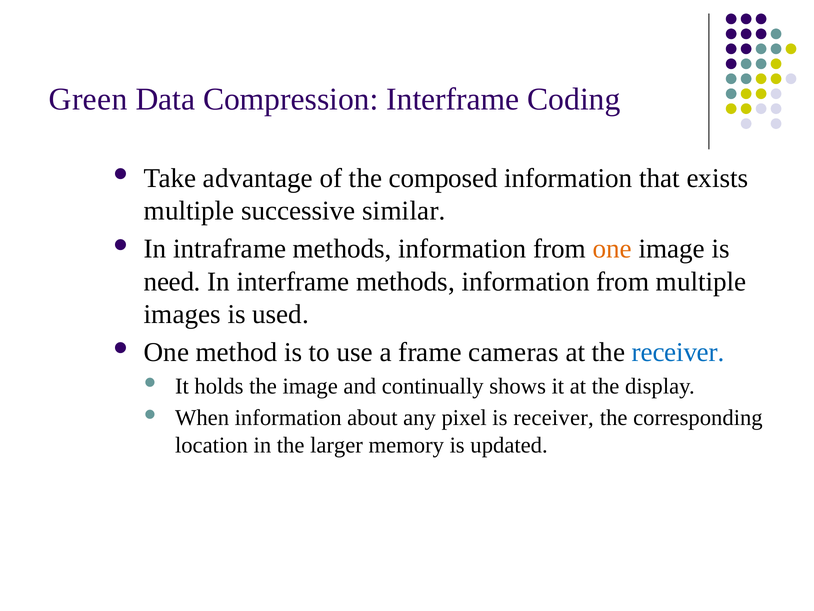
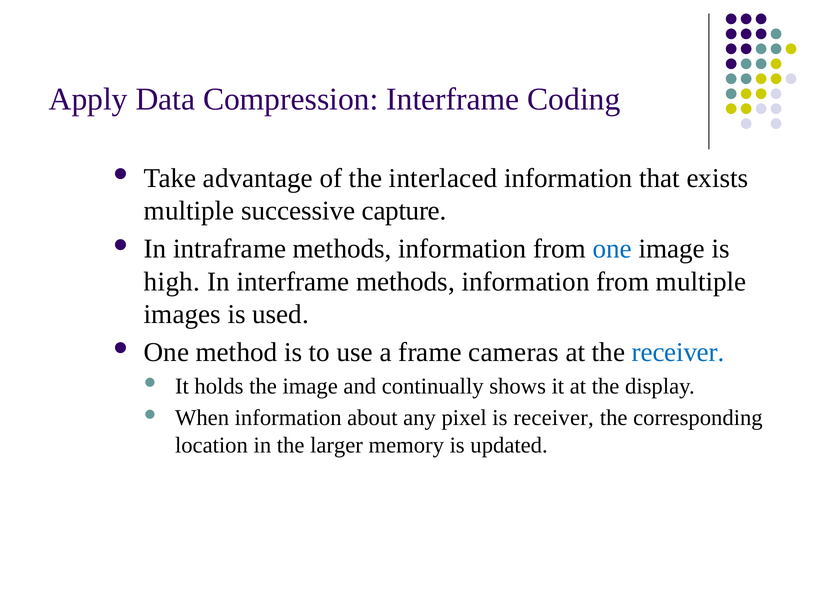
Green: Green -> Apply
composed: composed -> interlaced
similar: similar -> capture
one at (612, 249) colour: orange -> blue
need: need -> high
